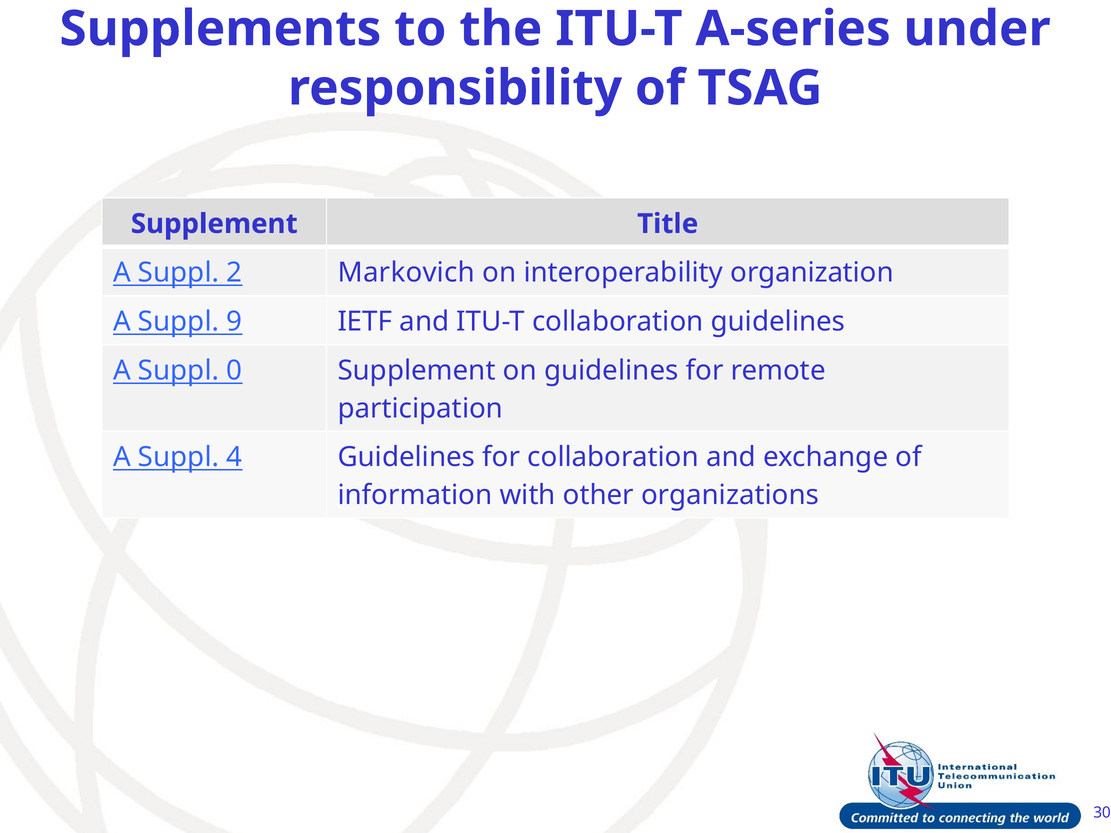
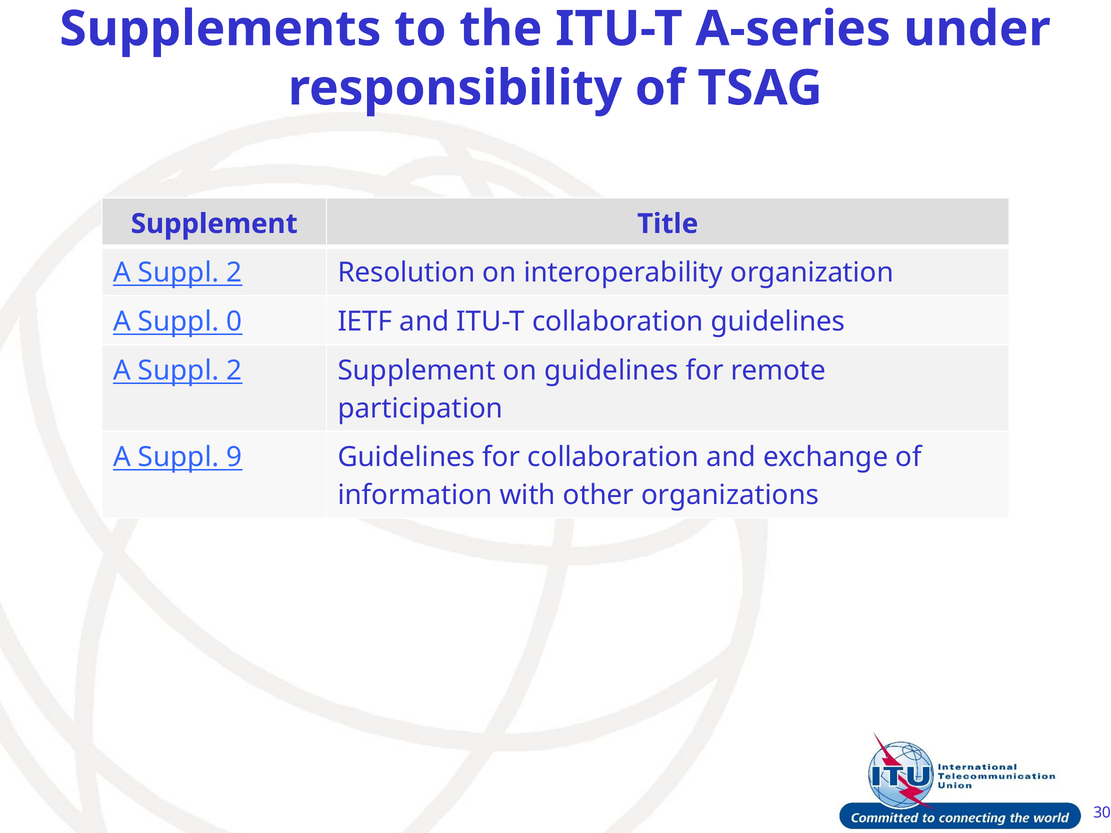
Markovich: Markovich -> Resolution
9: 9 -> 0
0 at (234, 371): 0 -> 2
4: 4 -> 9
